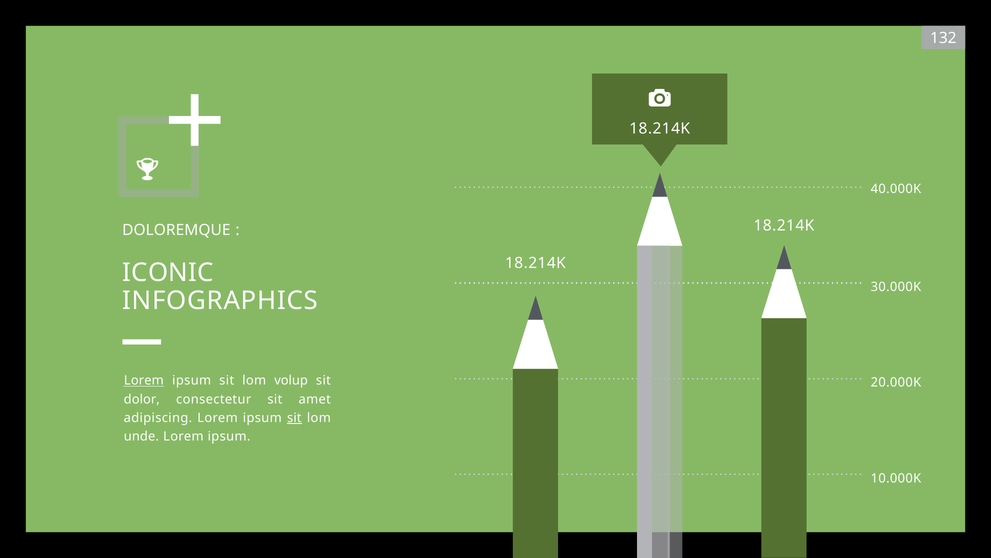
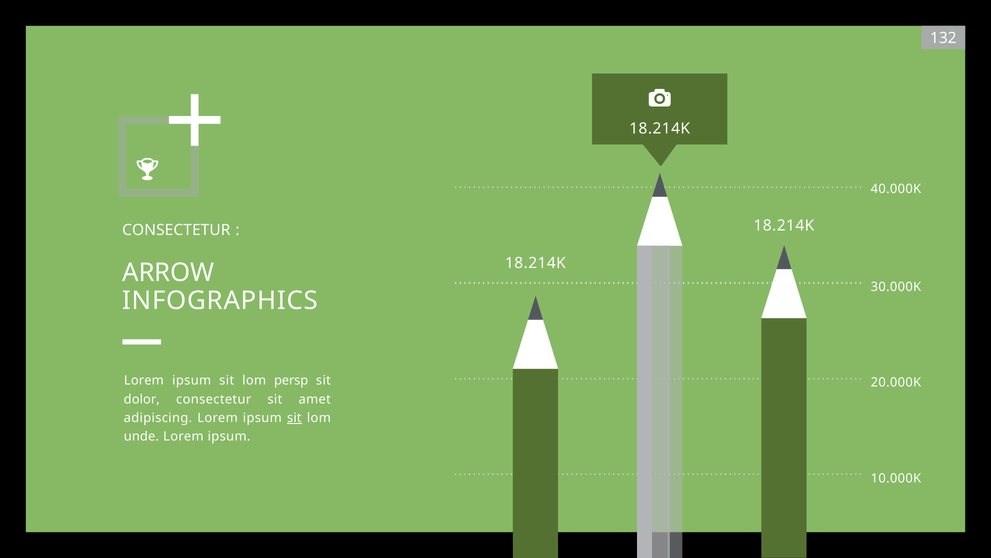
DOLOREMQUE at (176, 230): DOLOREMQUE -> CONSECTETUR
ICONIC: ICONIC -> ARROW
Lorem at (144, 380) underline: present -> none
volup: volup -> persp
